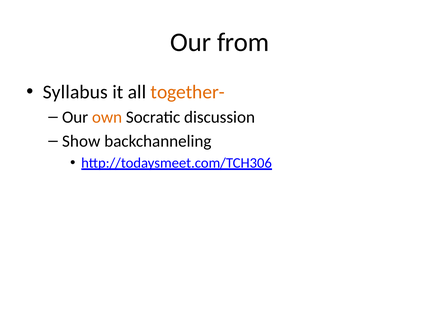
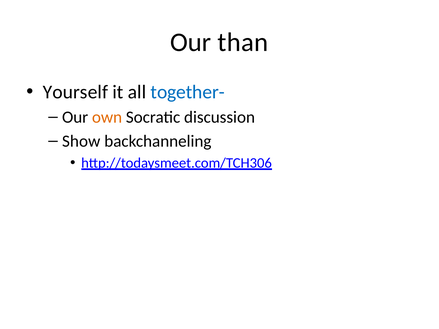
from: from -> than
Syllabus: Syllabus -> Yourself
together- colour: orange -> blue
